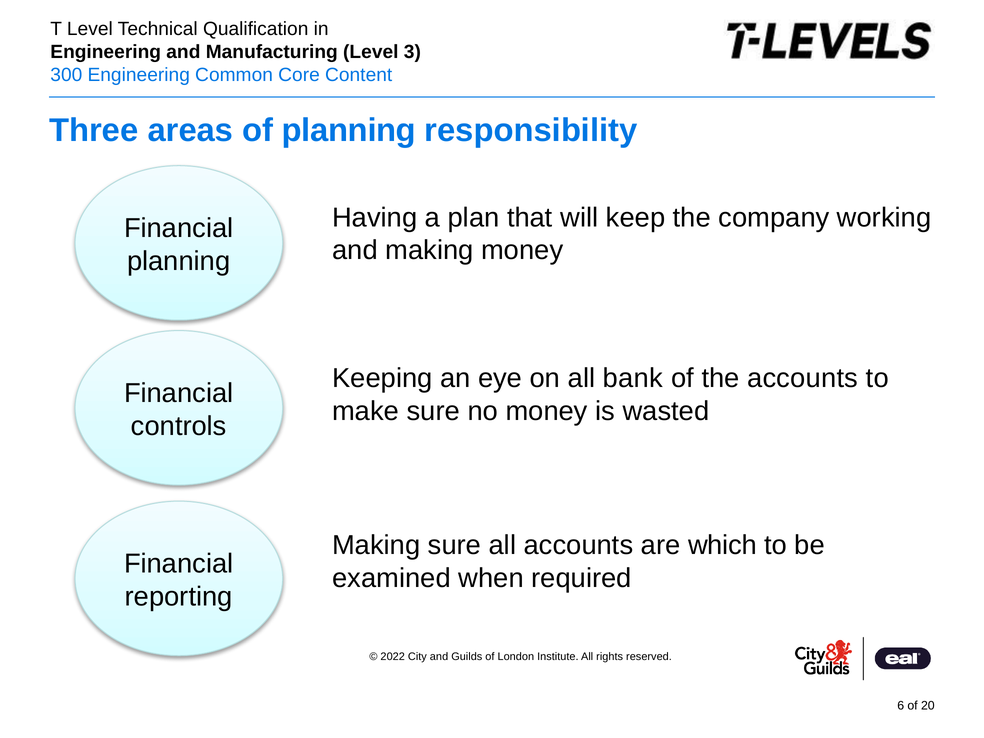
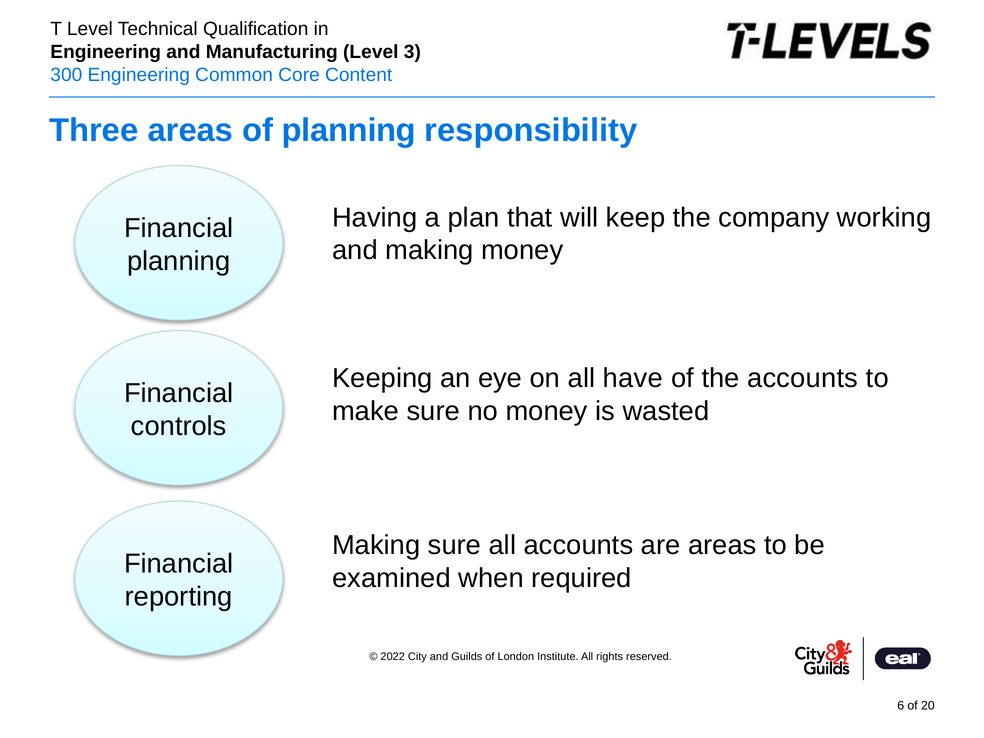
bank: bank -> have
are which: which -> areas
